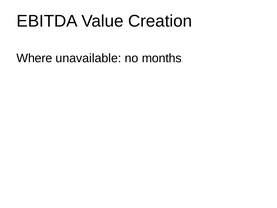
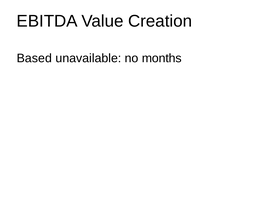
Where: Where -> Based
